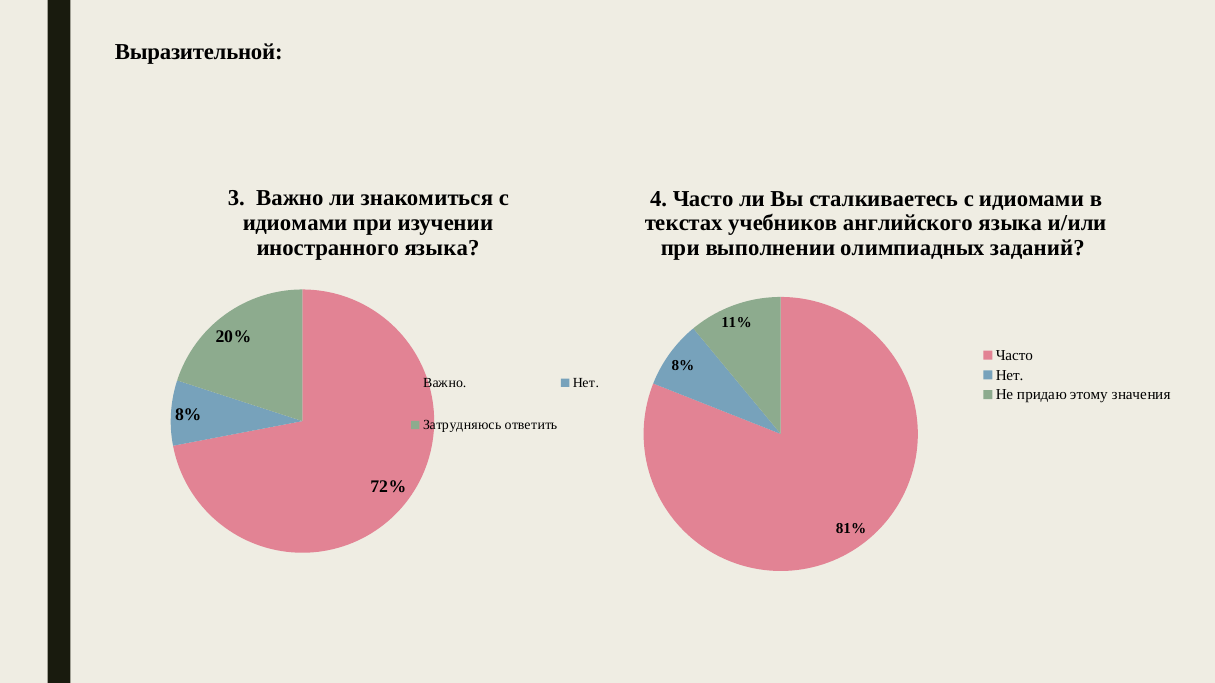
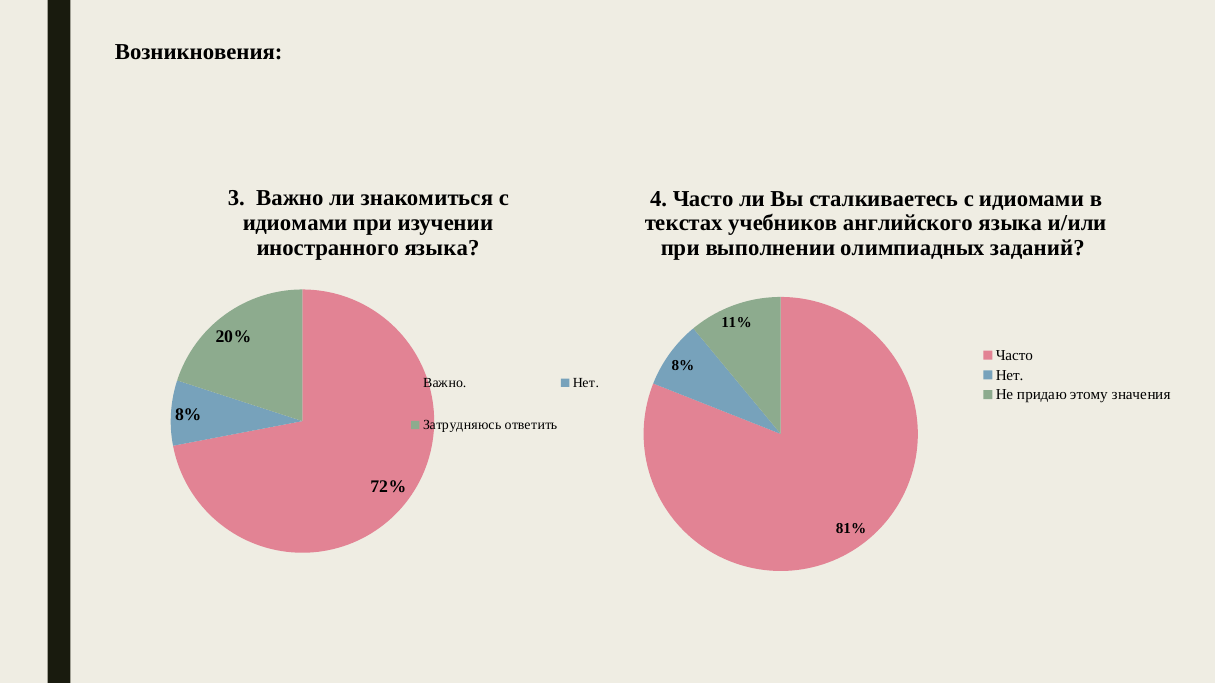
Выразительной: Выразительной -> Возникновения
